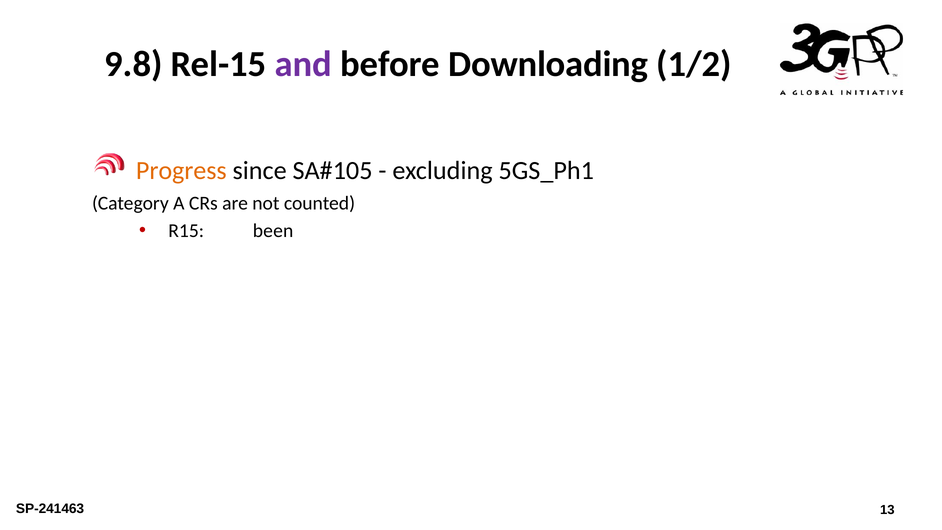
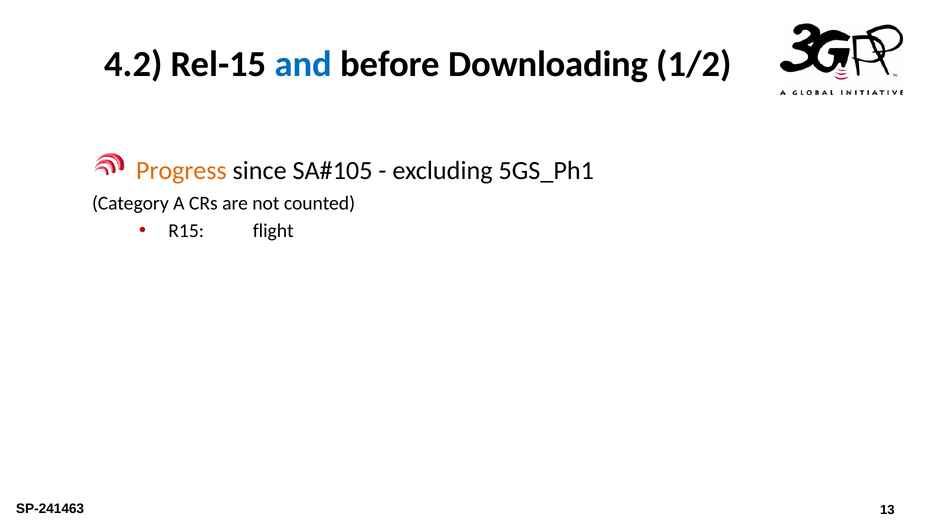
9.8: 9.8 -> 4.2
and colour: purple -> blue
been: been -> flight
